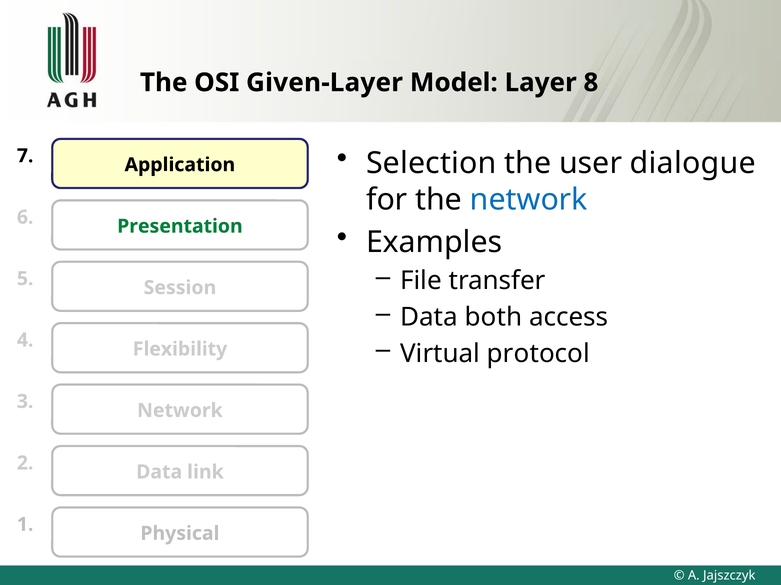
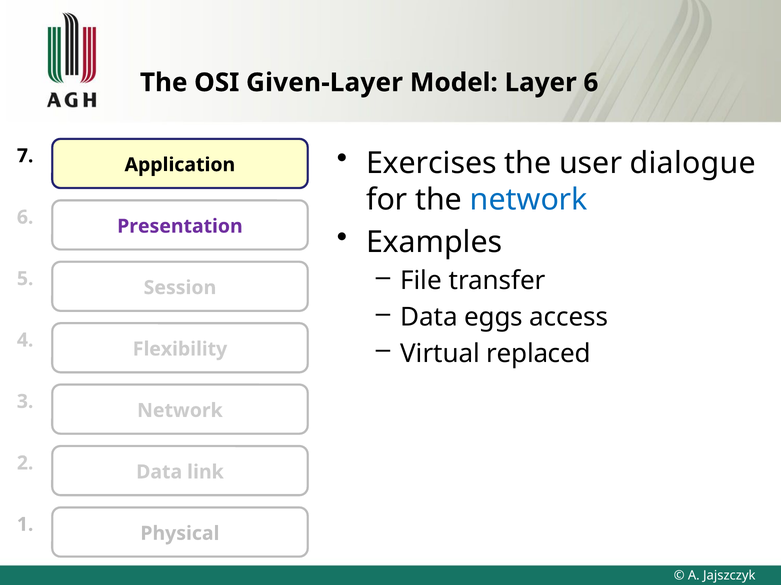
Layer 8: 8 -> 6
Selection: Selection -> Exercises
Presentation colour: green -> purple
both: both -> eggs
protocol: protocol -> replaced
